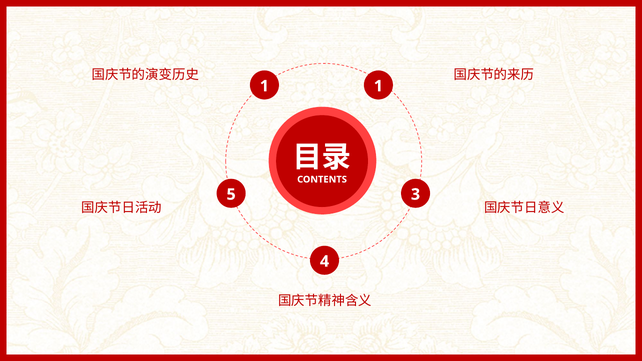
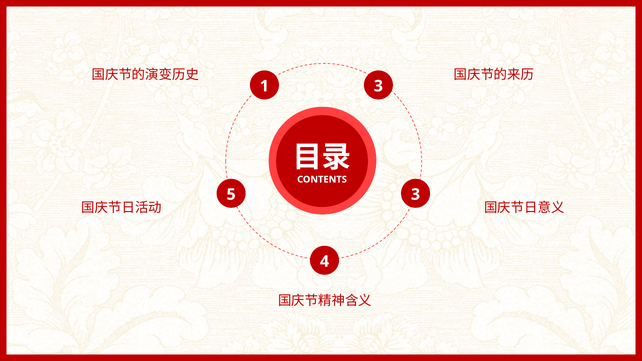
1 1: 1 -> 3
